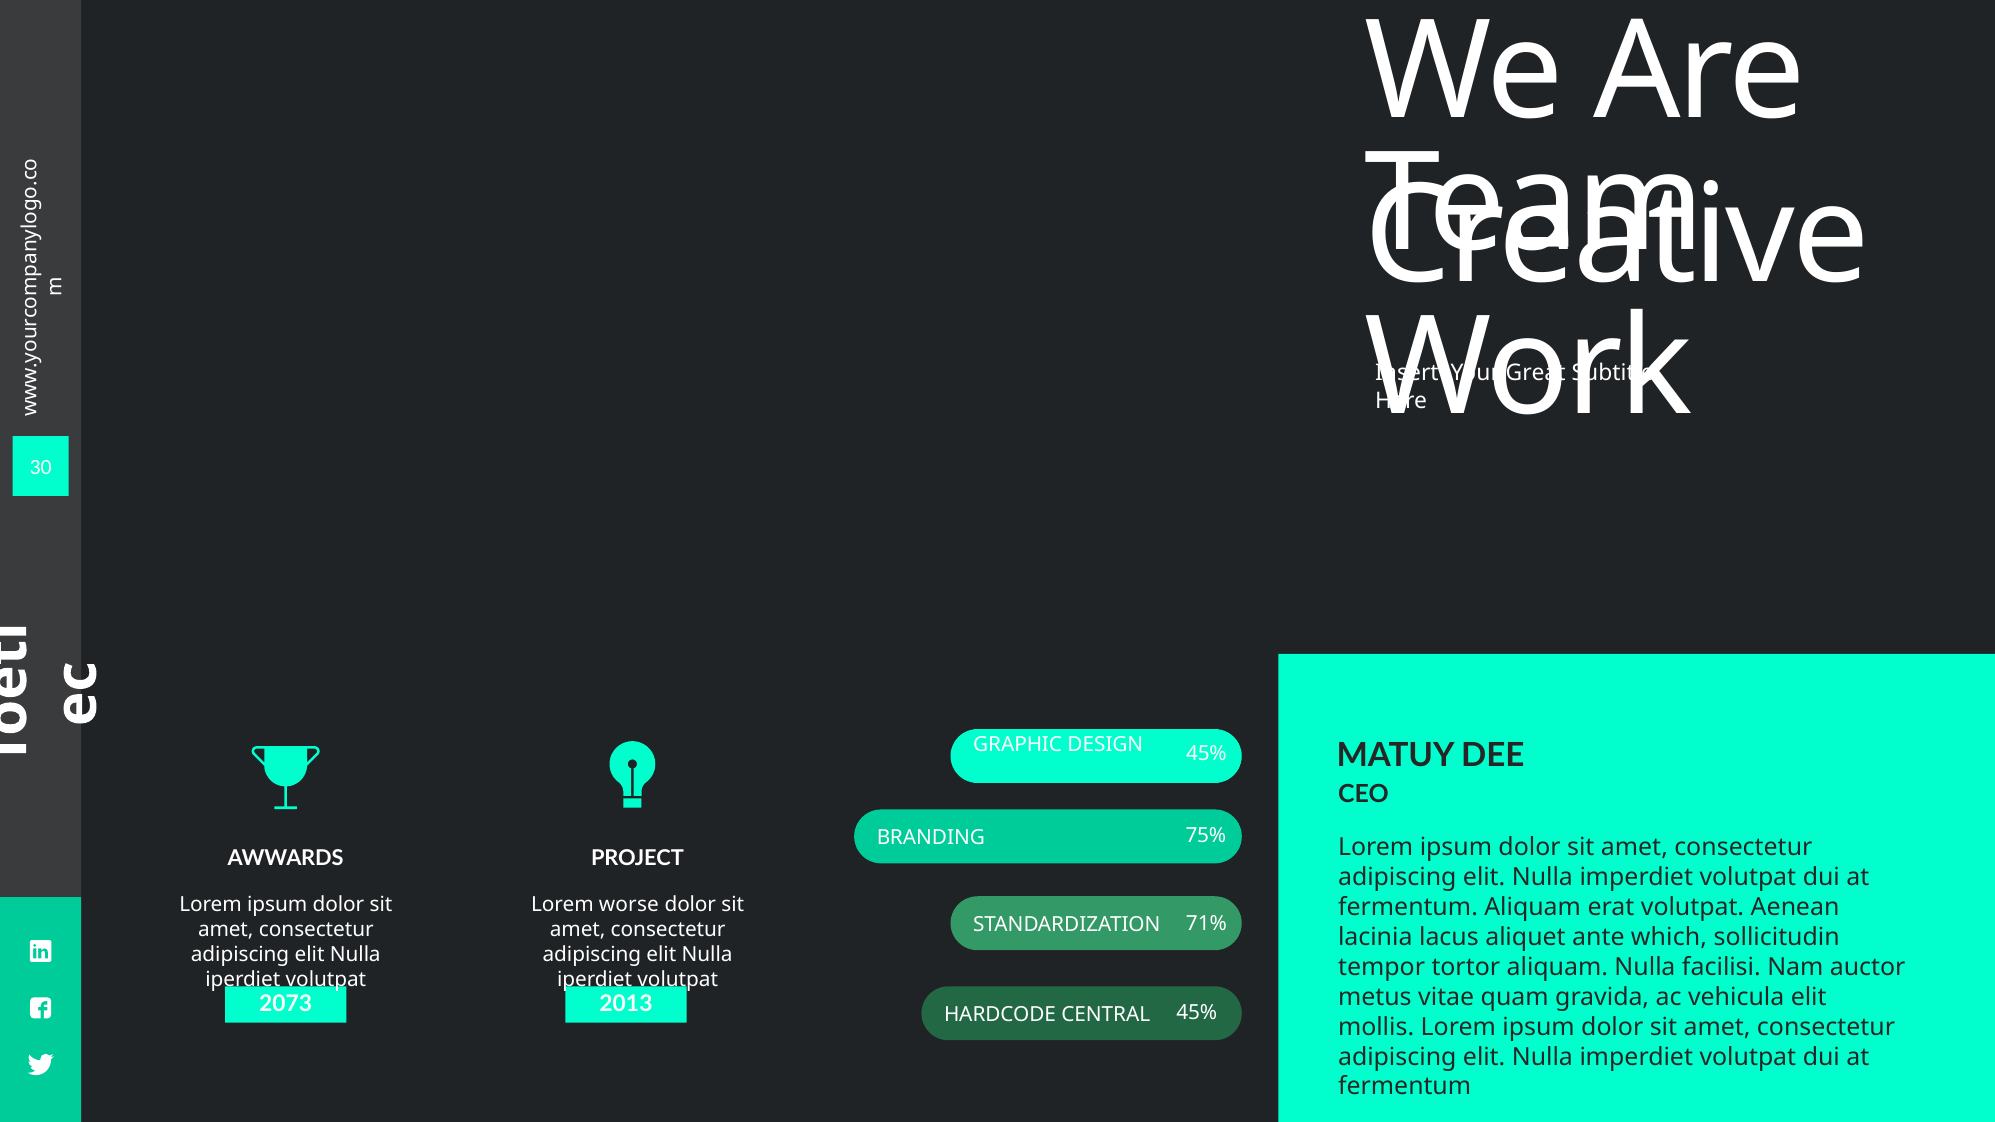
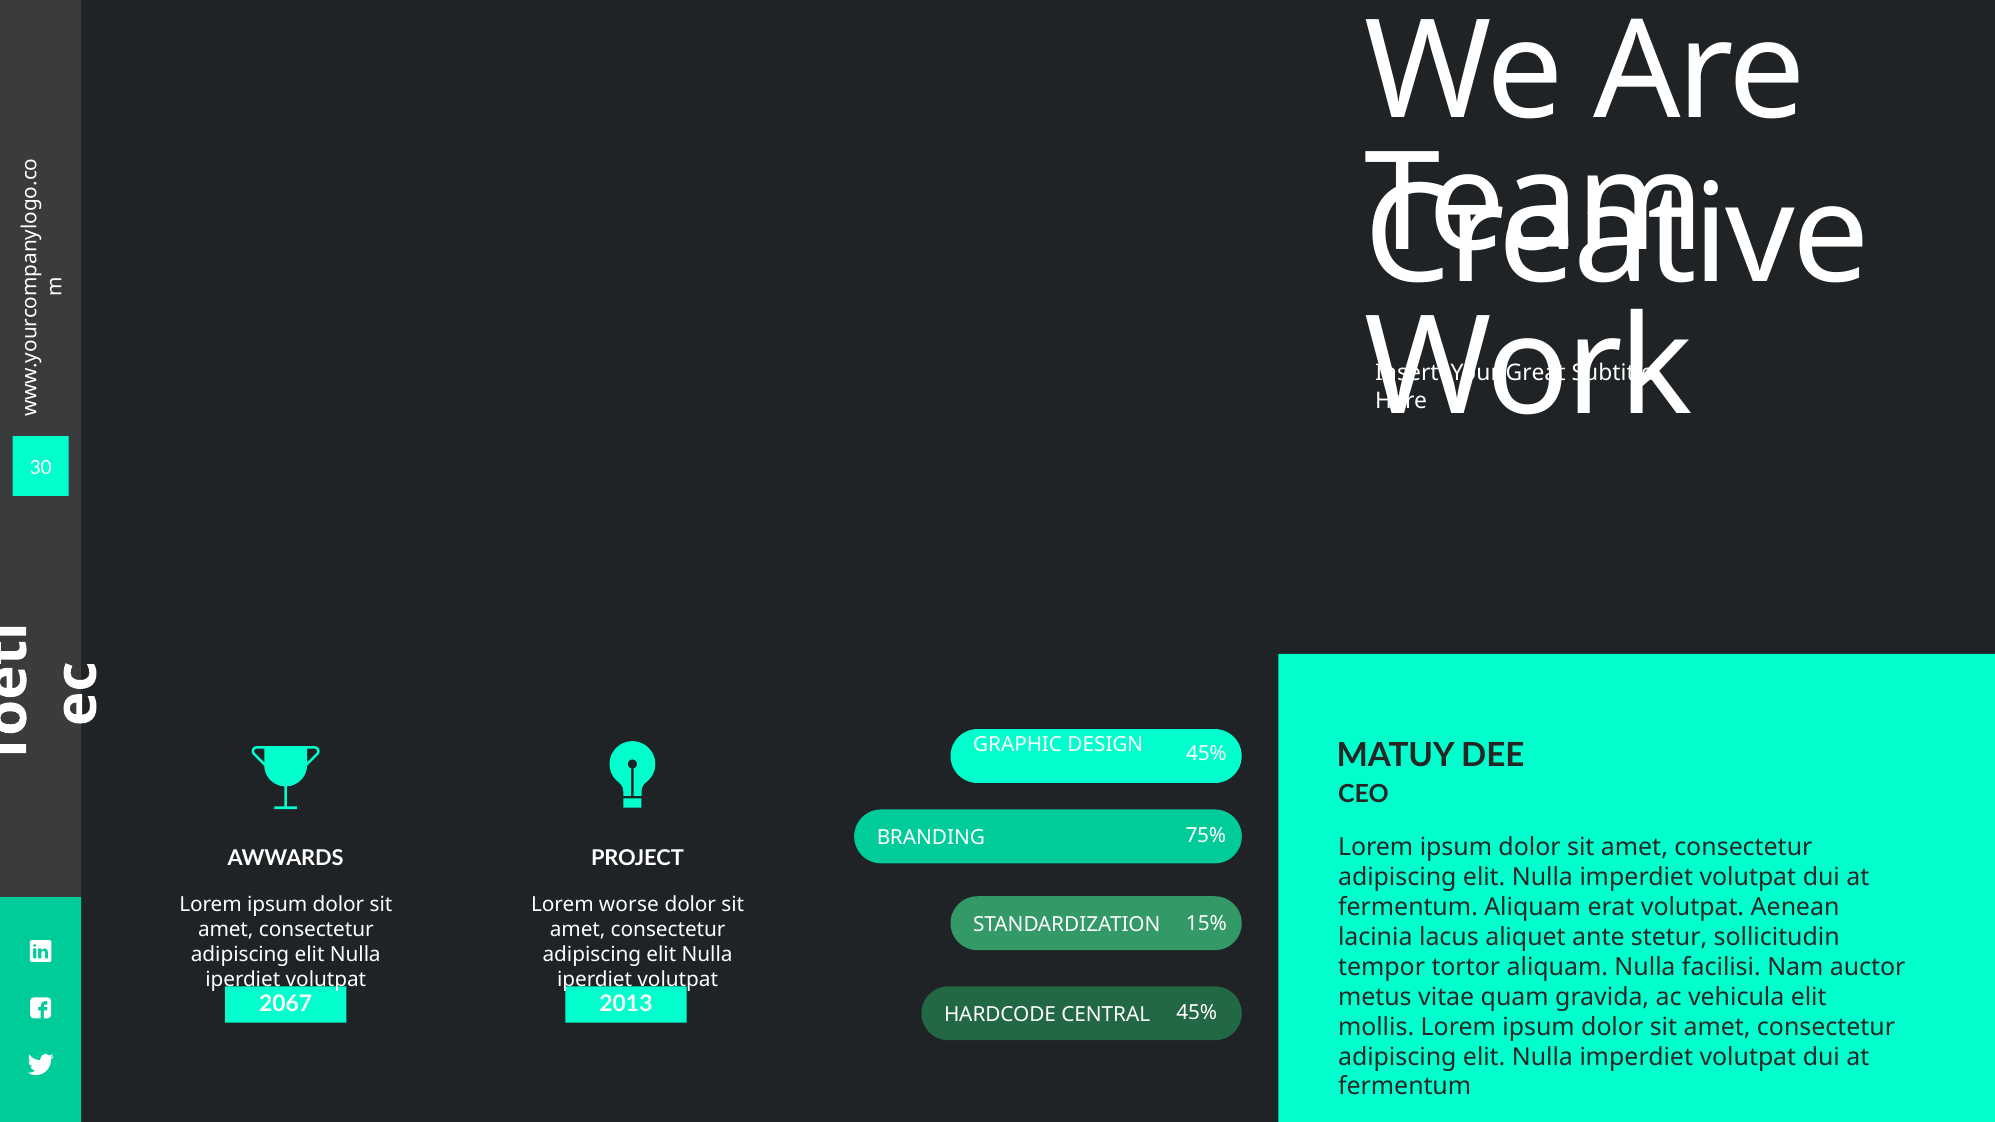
71%: 71% -> 15%
which: which -> stetur
2073: 2073 -> 2067
